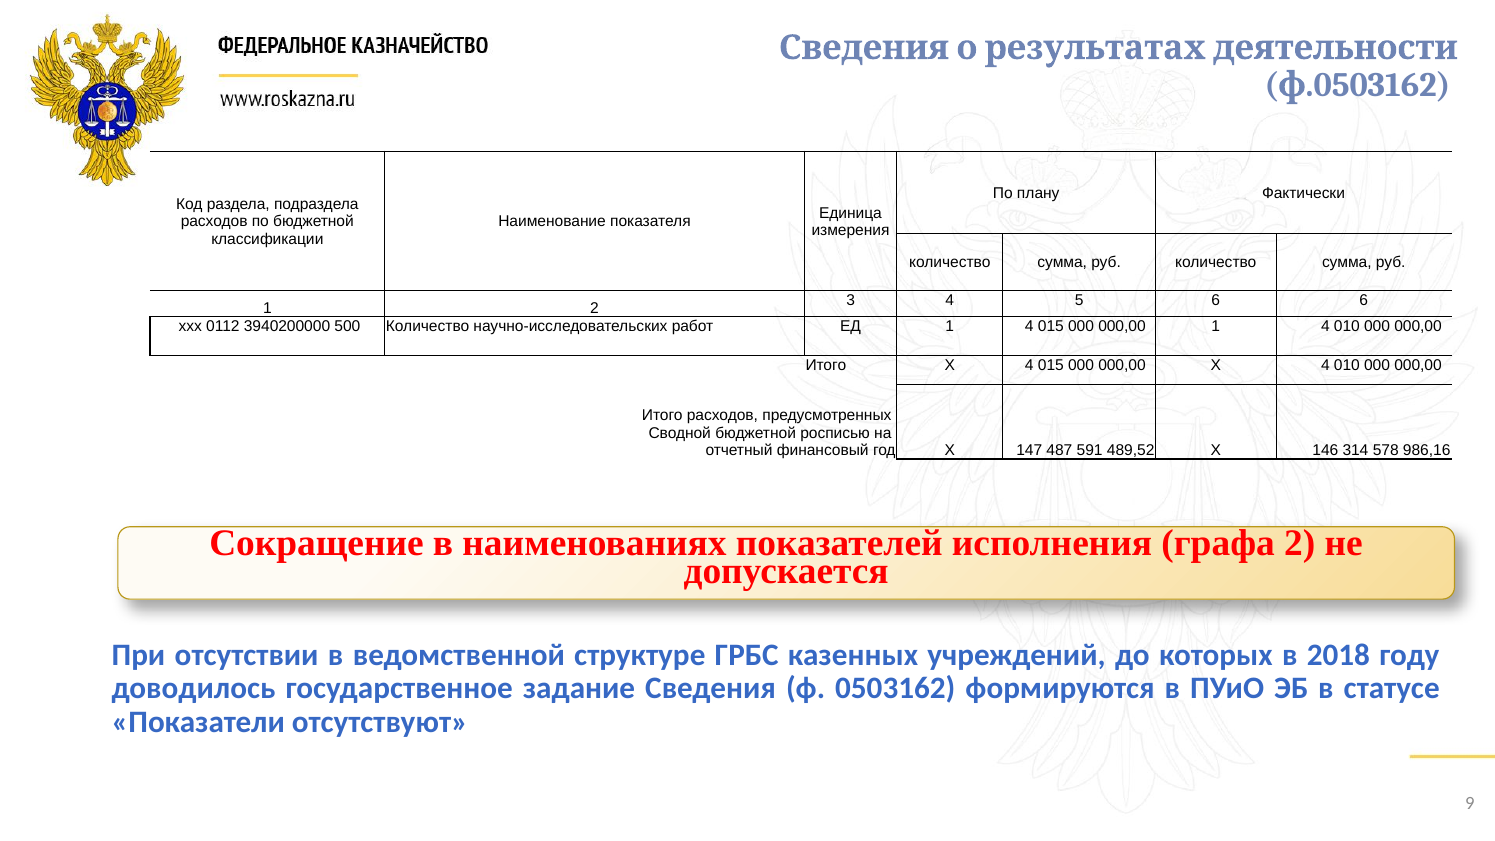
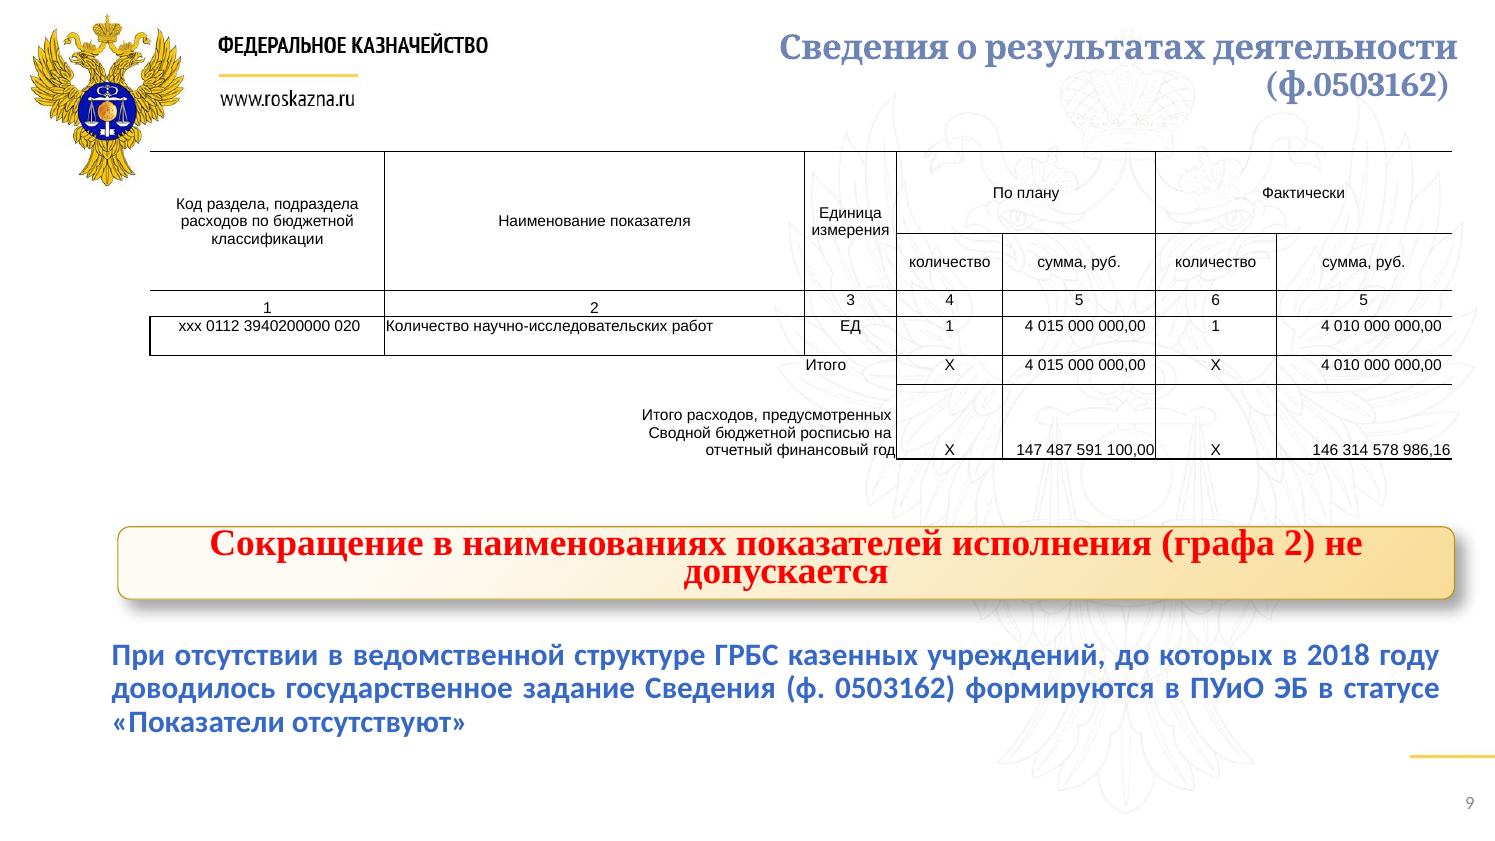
6 6: 6 -> 5
500: 500 -> 020
489,52: 489,52 -> 100,00
